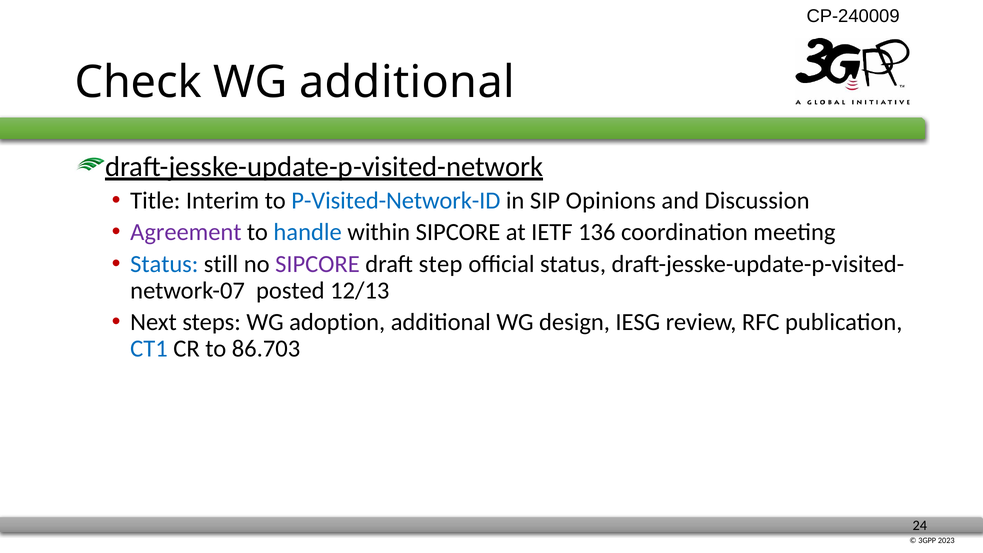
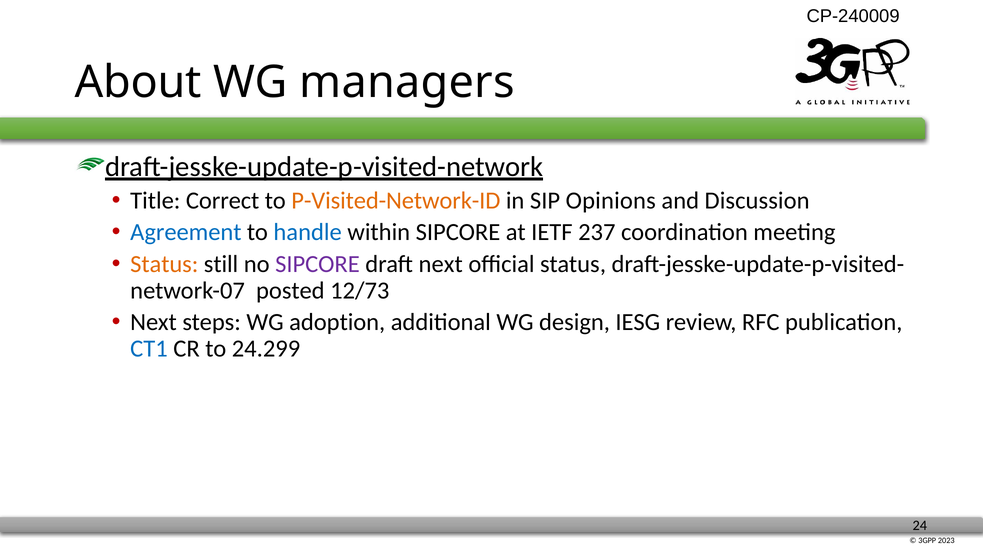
Check: Check -> About
WG additional: additional -> managers
Interim: Interim -> Correct
P-Visited-Network-ID colour: blue -> orange
Agreement colour: purple -> blue
136: 136 -> 237
Status at (164, 264) colour: blue -> orange
draft step: step -> next
12/13: 12/13 -> 12/73
86.703: 86.703 -> 24.299
